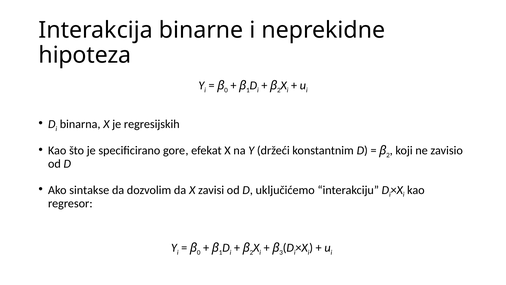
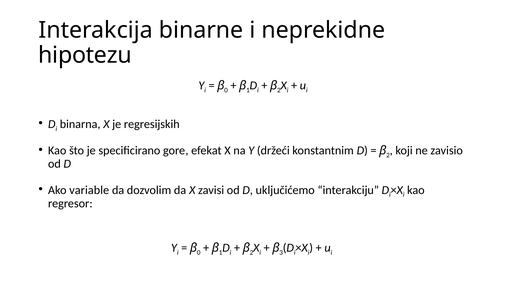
hipoteza: hipoteza -> hipotezu
sintakse: sintakse -> variable
